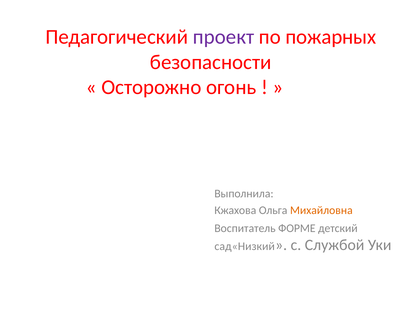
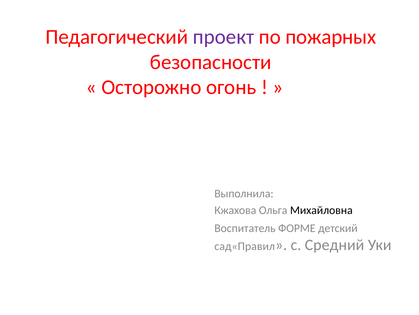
Михайловна colour: orange -> black
сад«Низкий: сад«Низкий -> сад«Правил
Службой: Службой -> Средний
